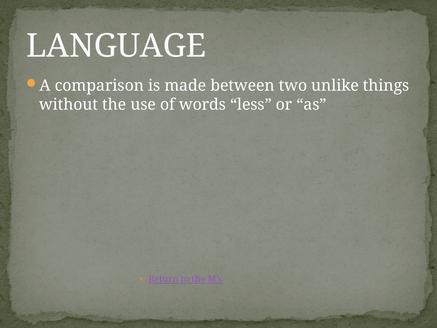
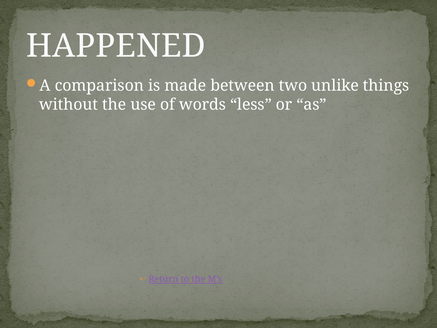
LANGUAGE: LANGUAGE -> HAPPENED
